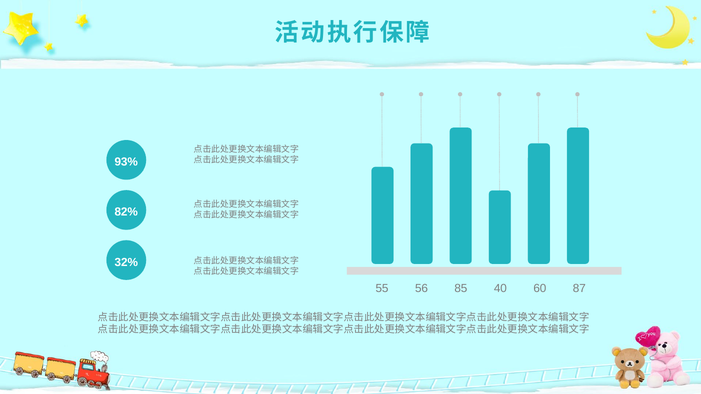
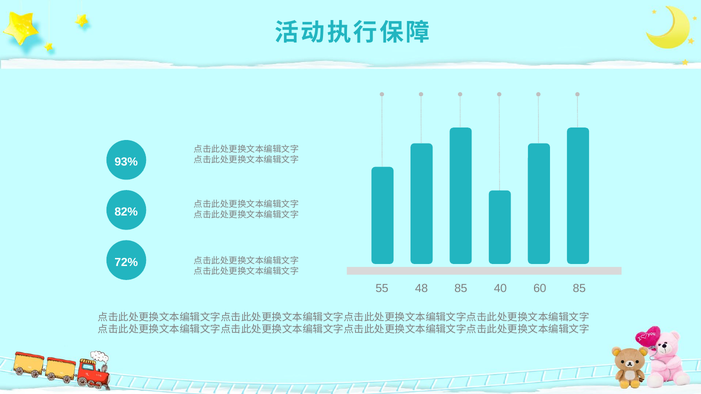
32%: 32% -> 72%
56: 56 -> 48
60 87: 87 -> 85
